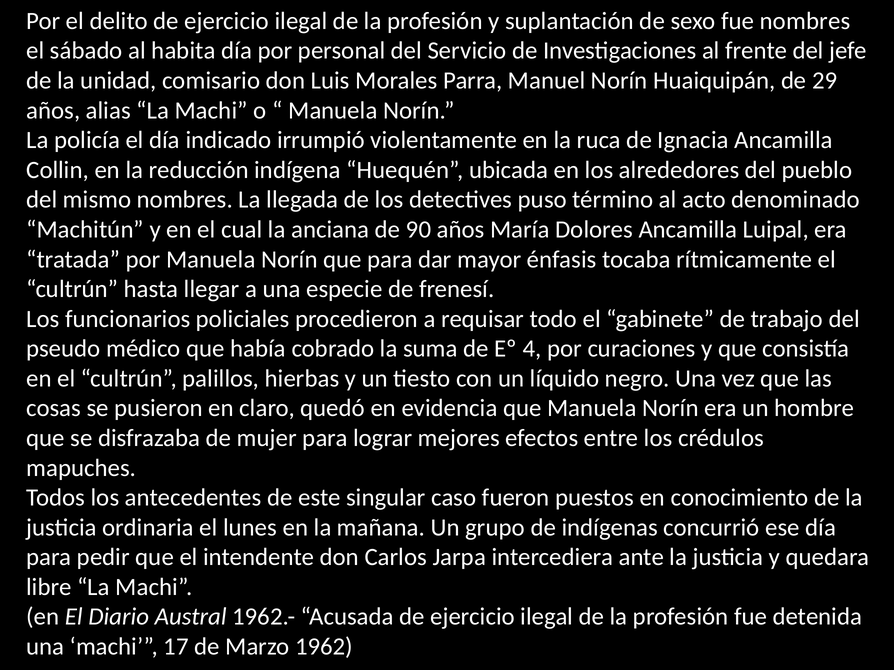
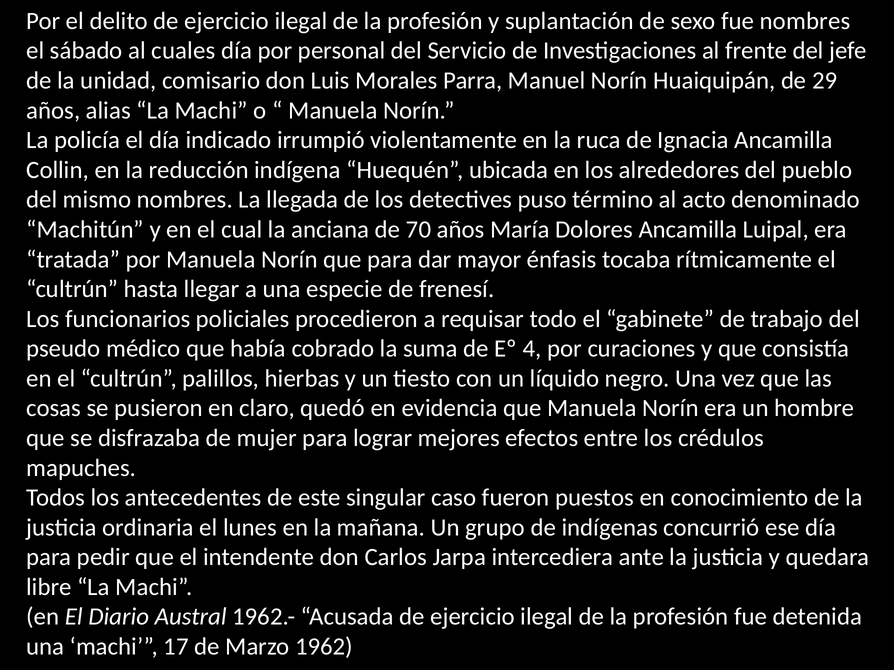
habita: habita -> cuales
90: 90 -> 70
